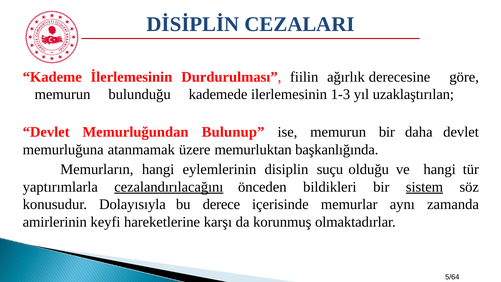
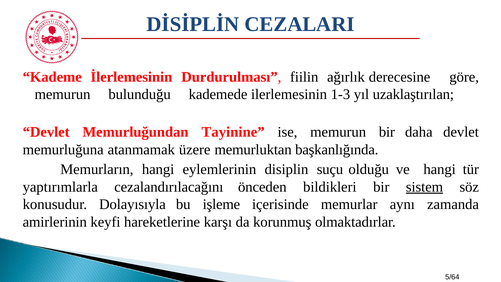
Bulunup: Bulunup -> Tayinine
cezalandırılacağını underline: present -> none
derece: derece -> işleme
